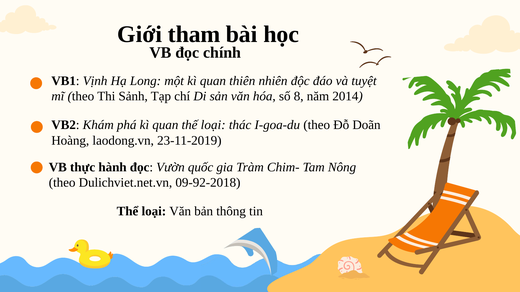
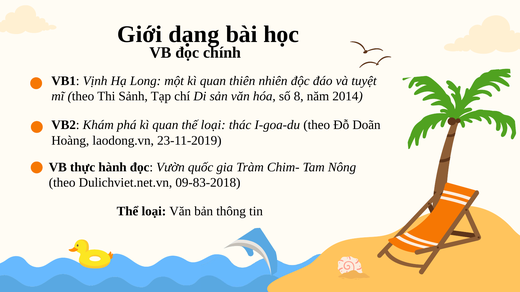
tham: tham -> dạng
09-92-2018: 09-92-2018 -> 09-83-2018
